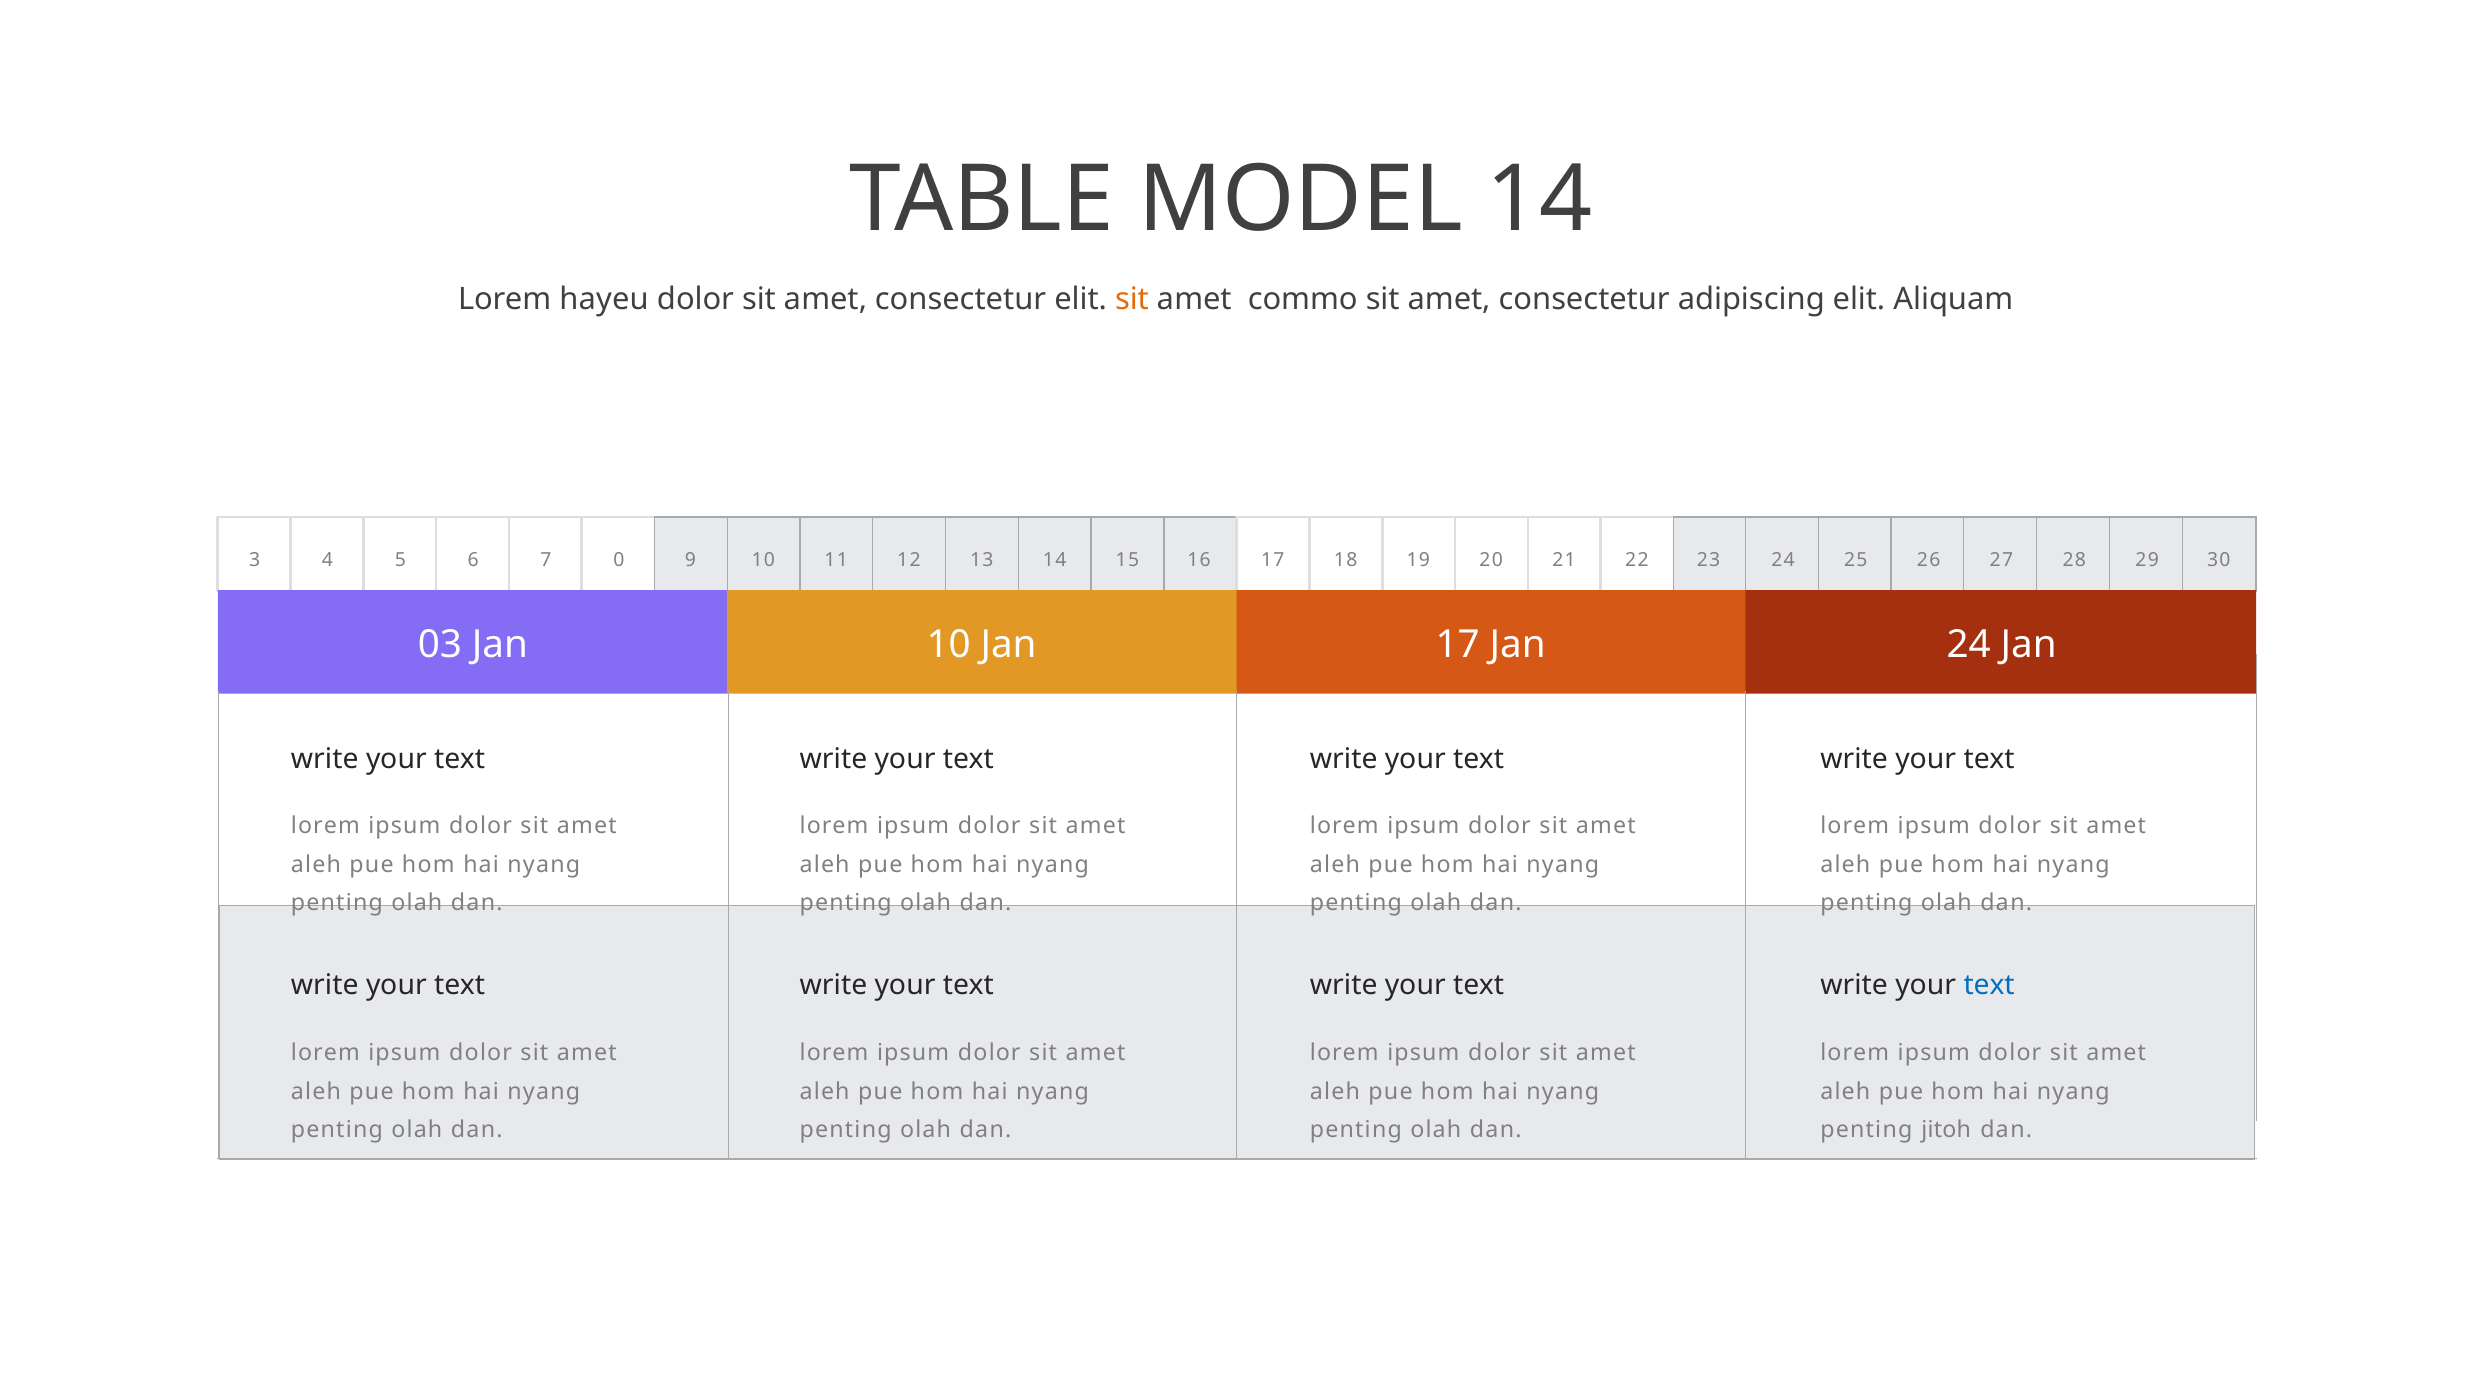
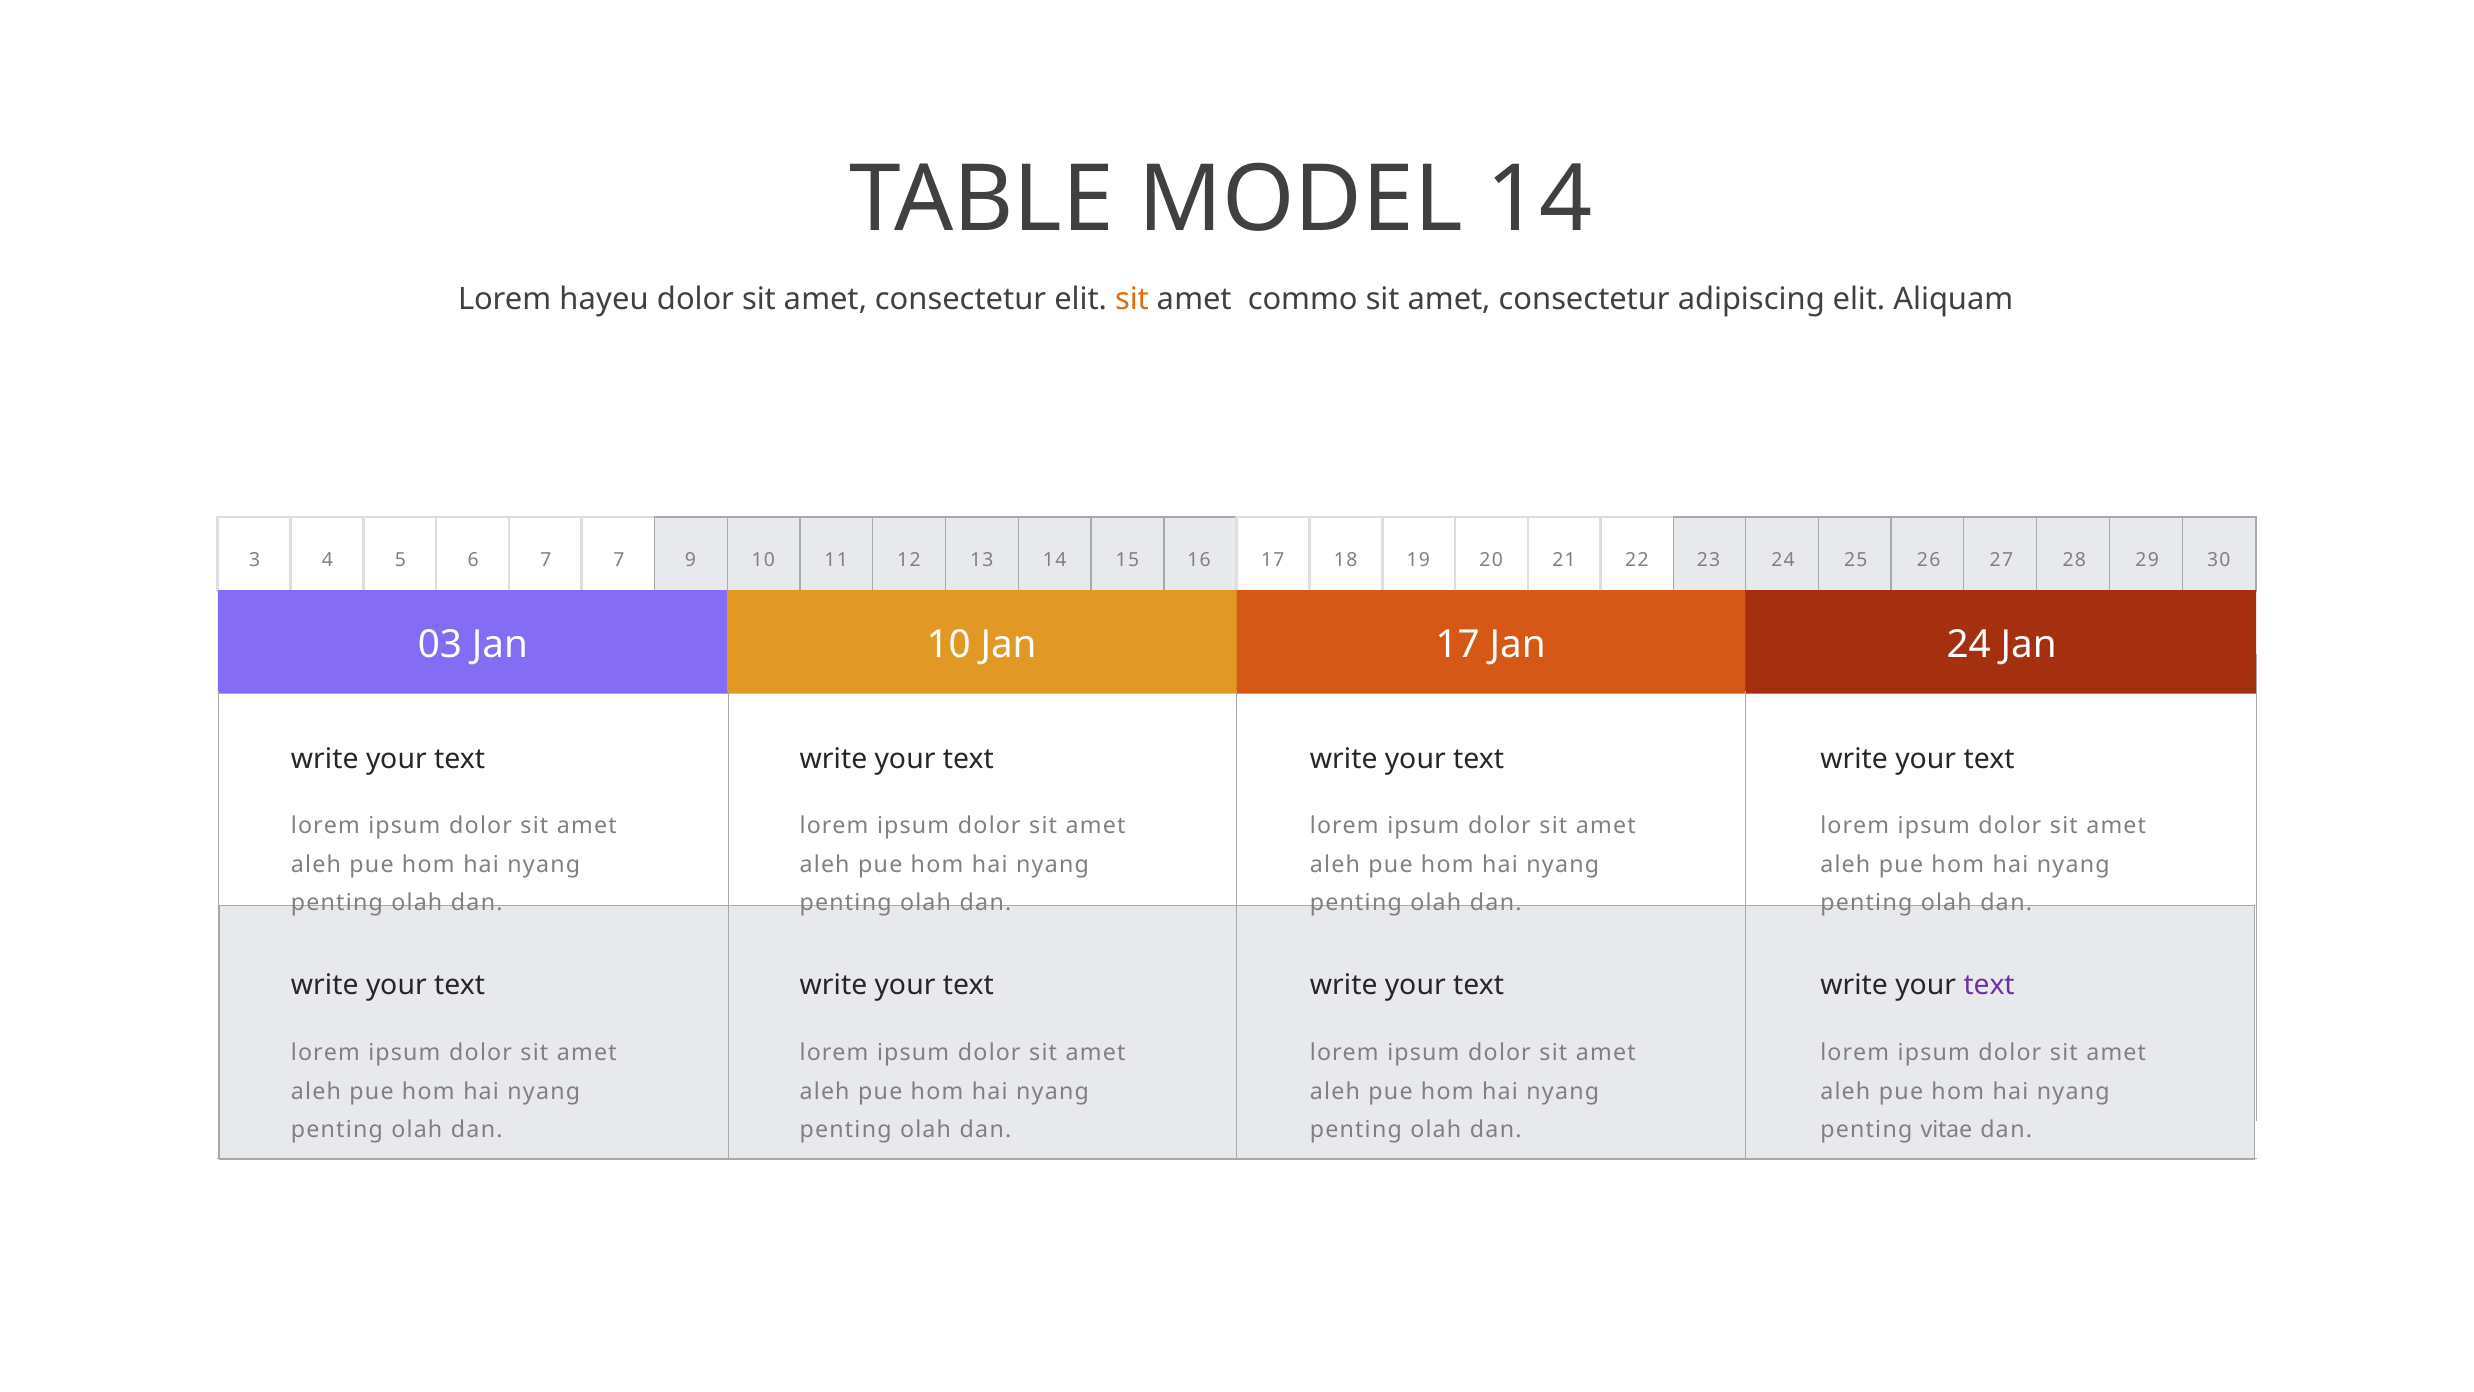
7 0: 0 -> 7
text at (1989, 985) colour: blue -> purple
jitoh: jitoh -> vitae
